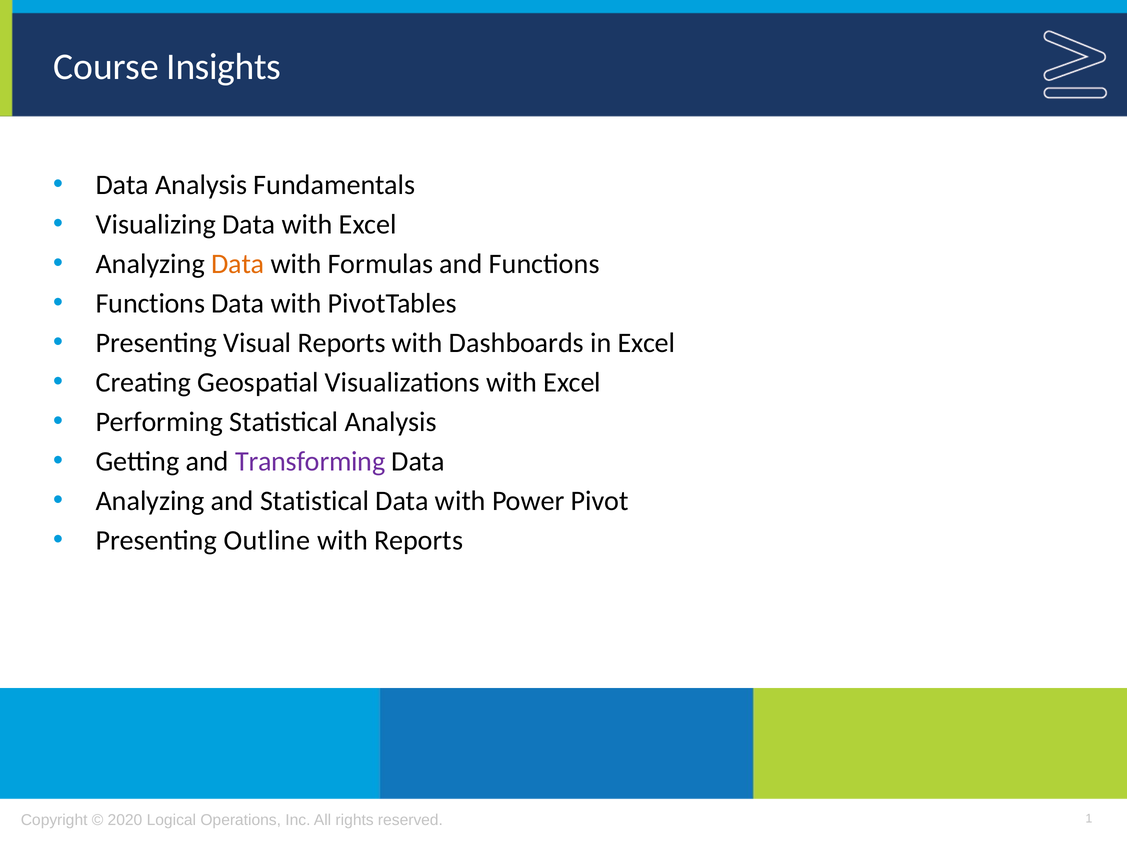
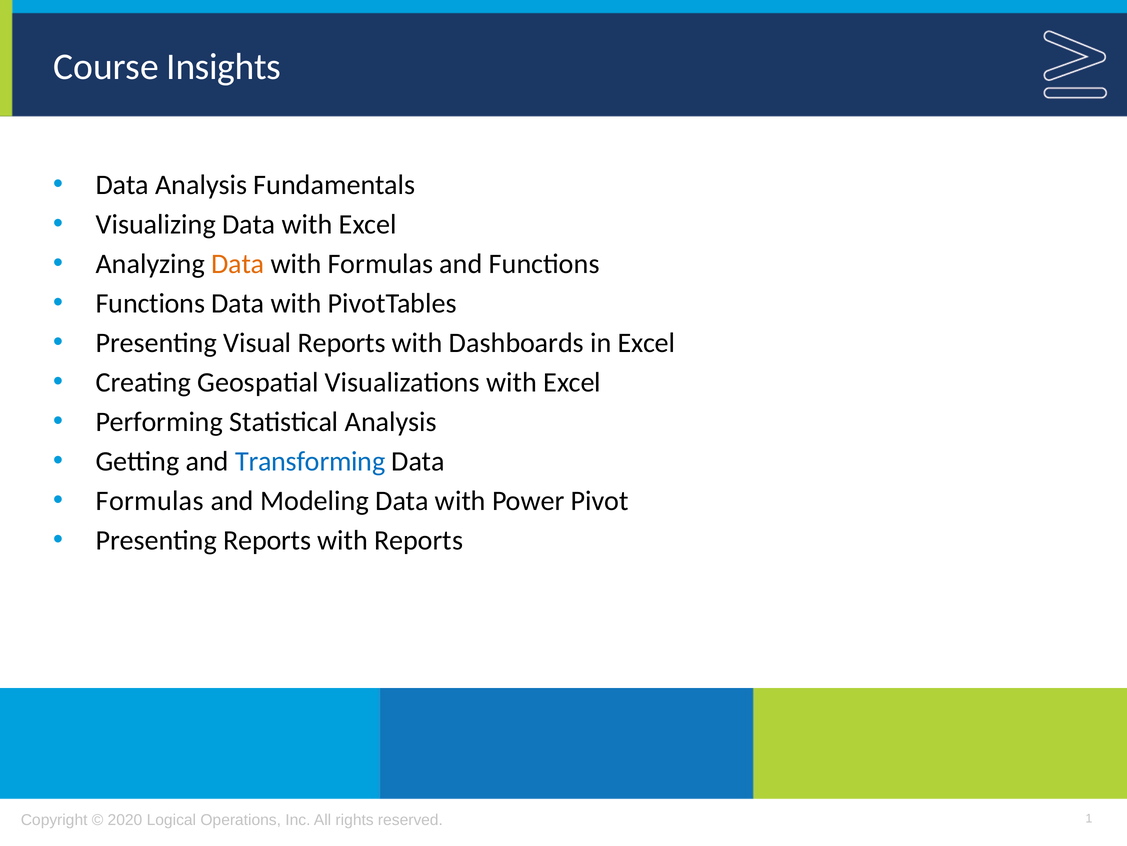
Transforming colour: purple -> blue
Analyzing at (150, 501): Analyzing -> Formulas
and Statistical: Statistical -> Modeling
Presenting Outline: Outline -> Reports
